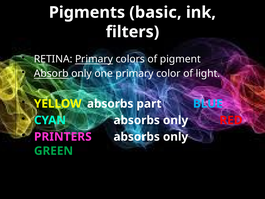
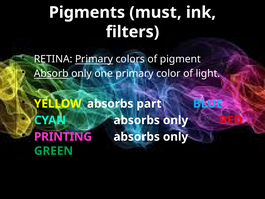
basic: basic -> must
PRINTERS: PRINTERS -> PRINTING
